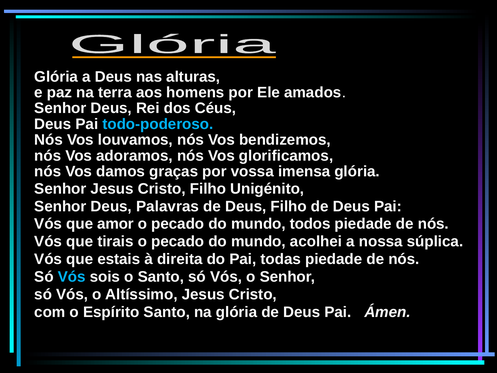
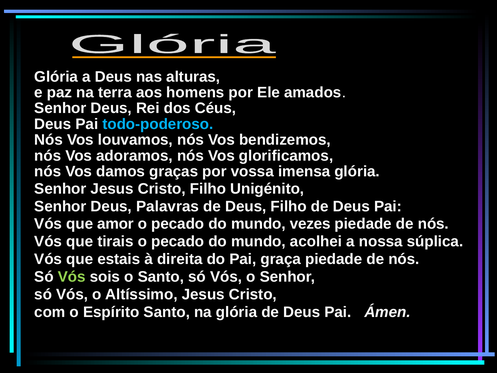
todos: todos -> vezes
todas: todas -> graça
Vós at (72, 277) colour: light blue -> light green
